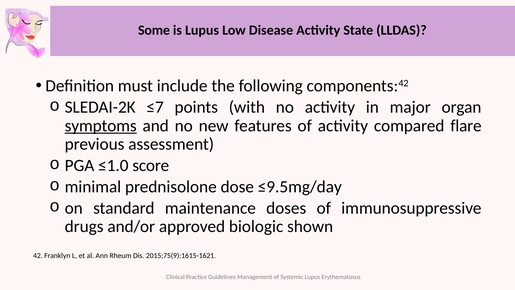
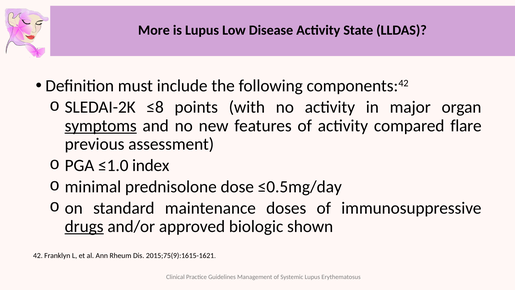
Some: Some -> More
≤7: ≤7 -> ≤8
score: score -> index
≤9.5mg/day: ≤9.5mg/day -> ≤0.5mg/day
drugs underline: none -> present
